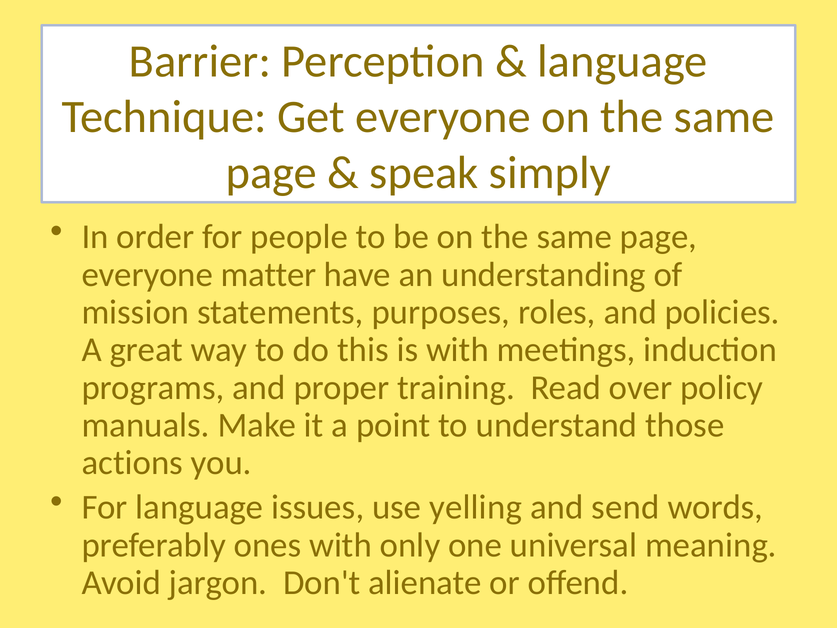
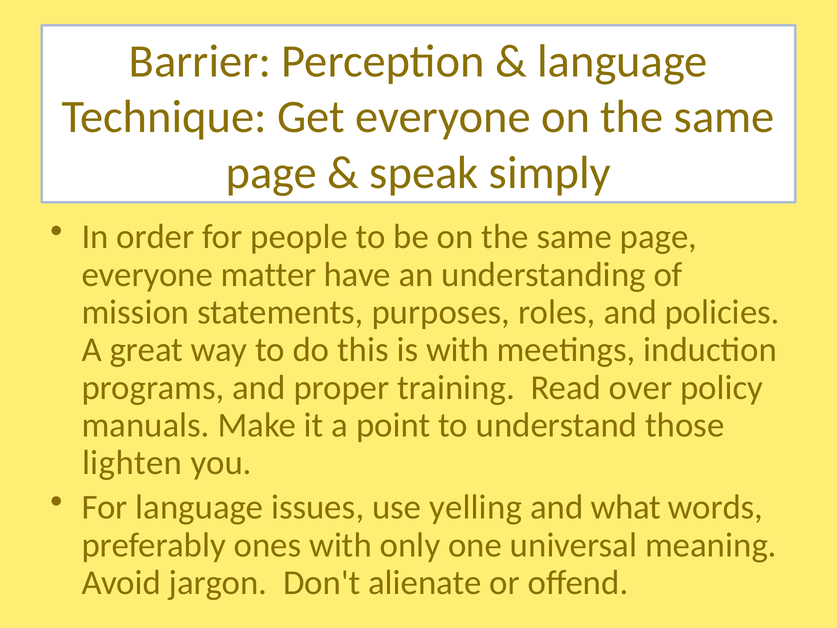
actions: actions -> lighten
send: send -> what
